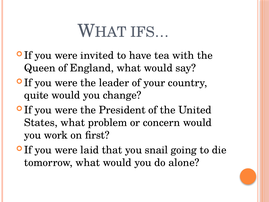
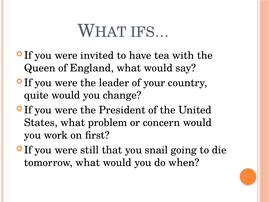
laid: laid -> still
alone: alone -> when
